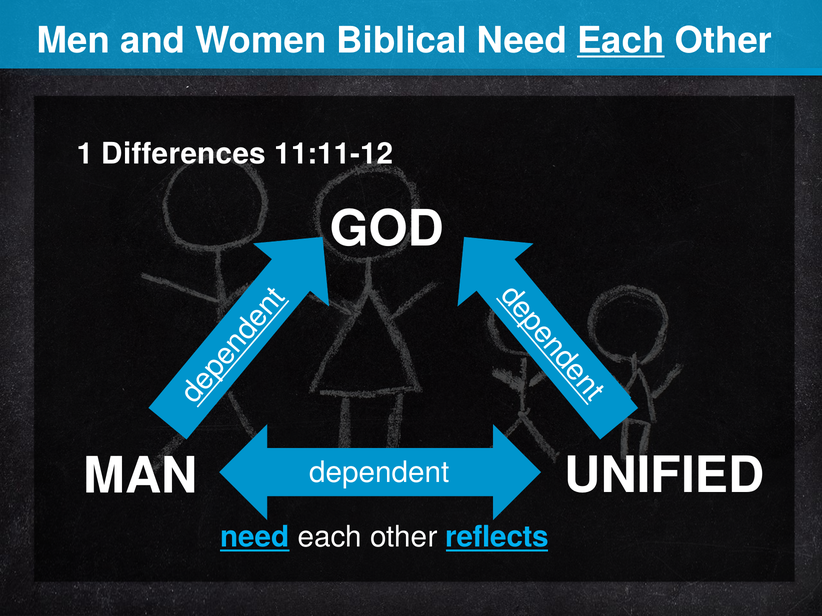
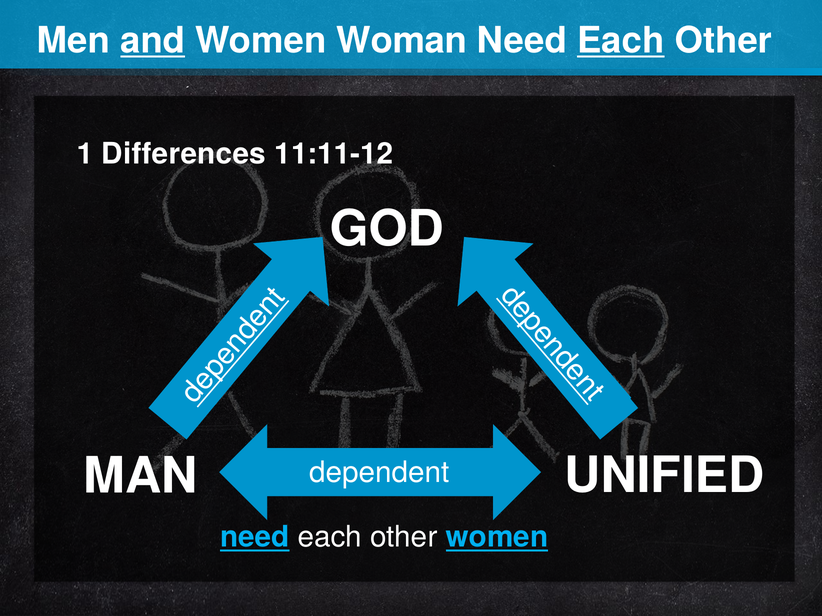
and underline: none -> present
Biblical: Biblical -> Woman
other reflects: reflects -> women
